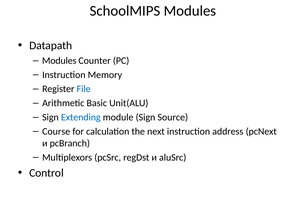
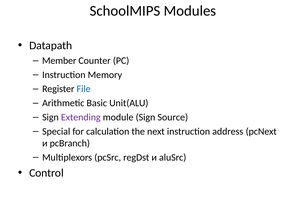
Modules at (59, 61): Modules -> Member
Extending colour: blue -> purple
Course: Course -> Special
